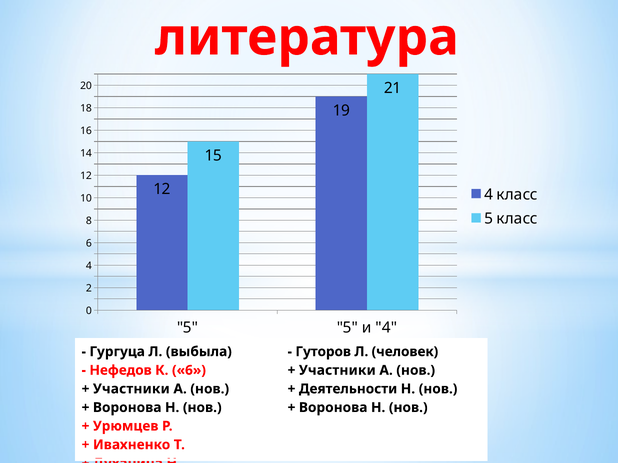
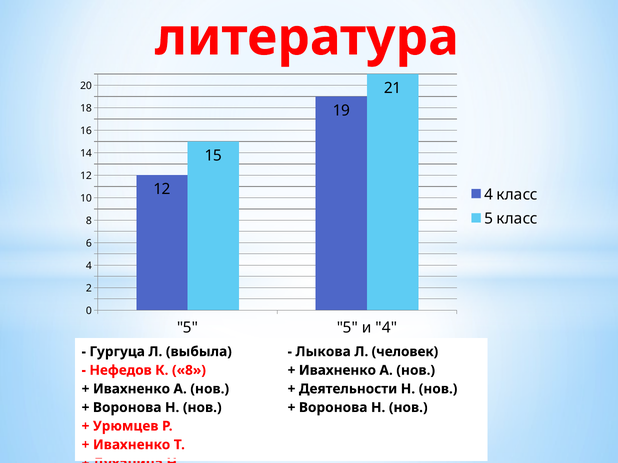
Гуторов: Гуторов -> Лыкова
К 6: 6 -> 8
Участники at (337, 371): Участники -> Ивахненко
Участники at (131, 389): Участники -> Ивахненко
